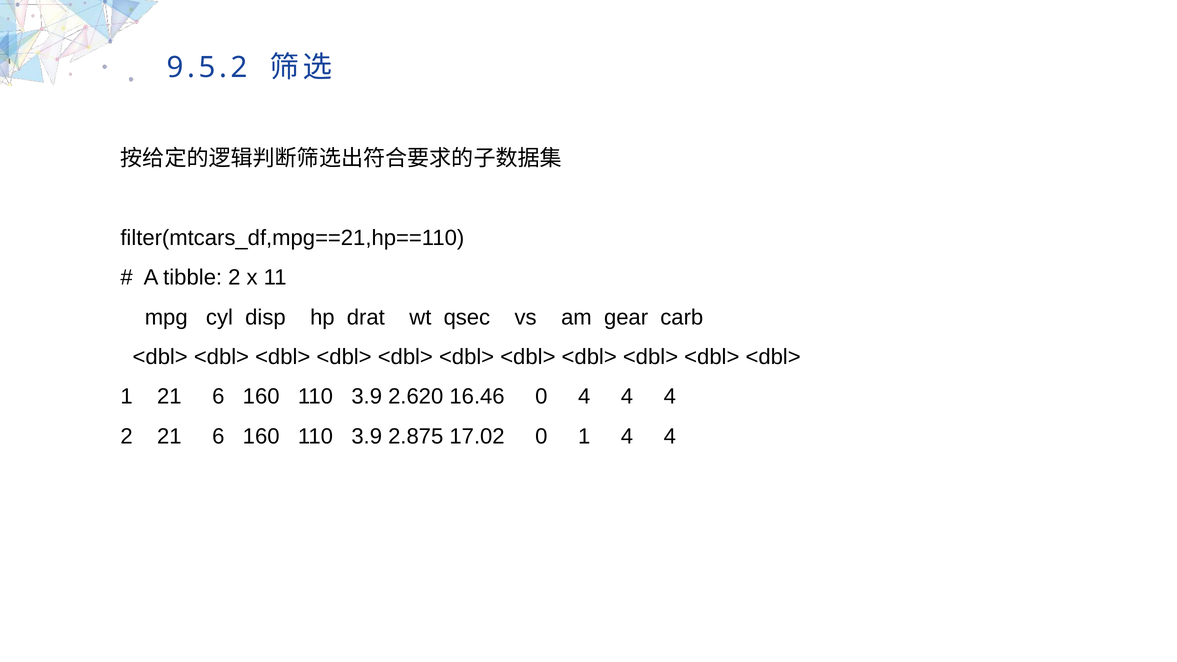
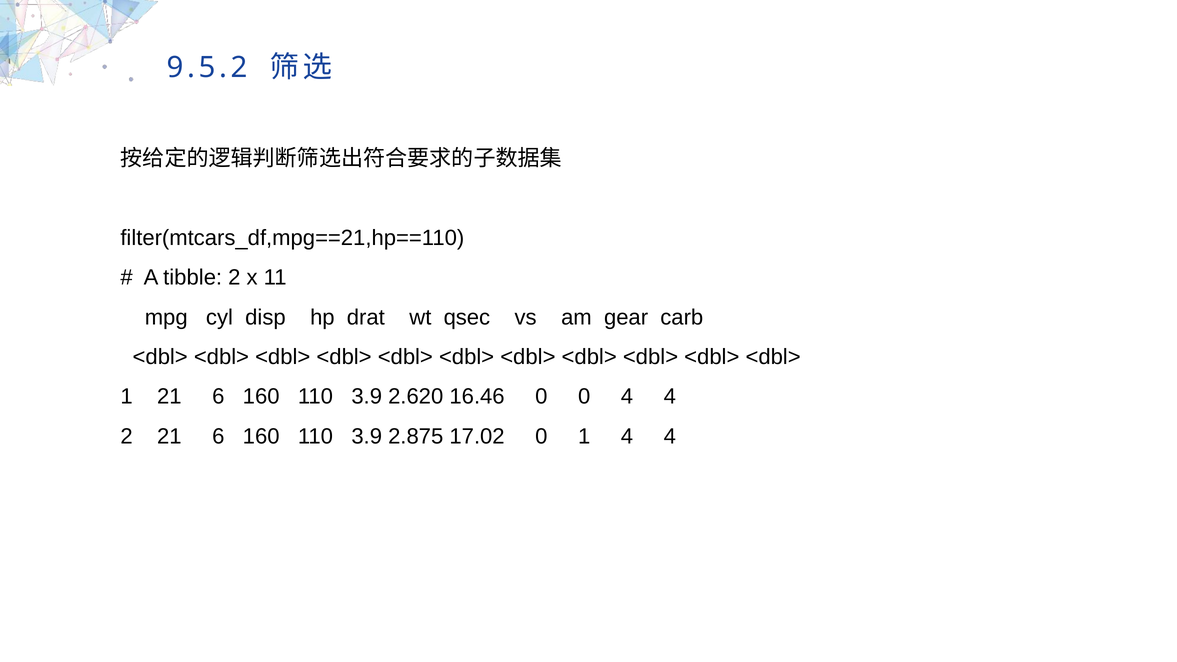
0 4: 4 -> 0
